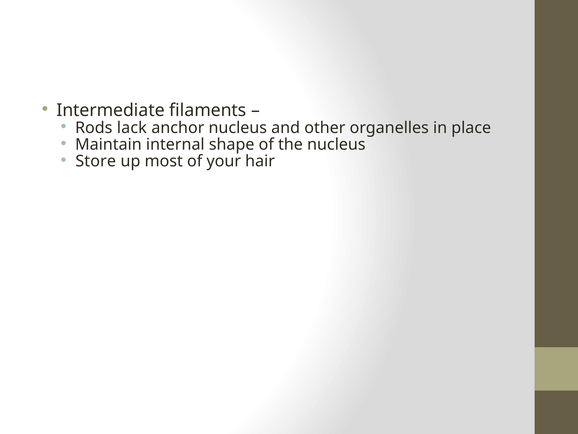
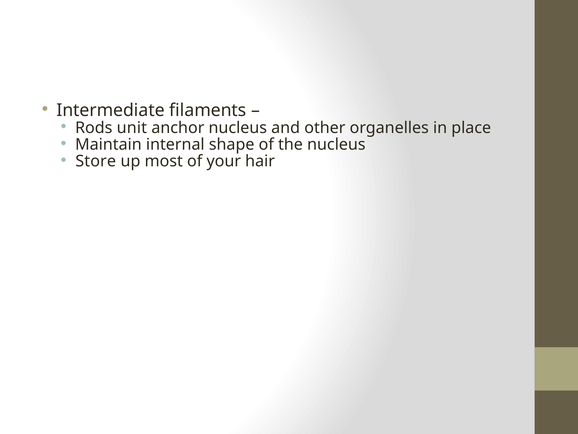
lack: lack -> unit
